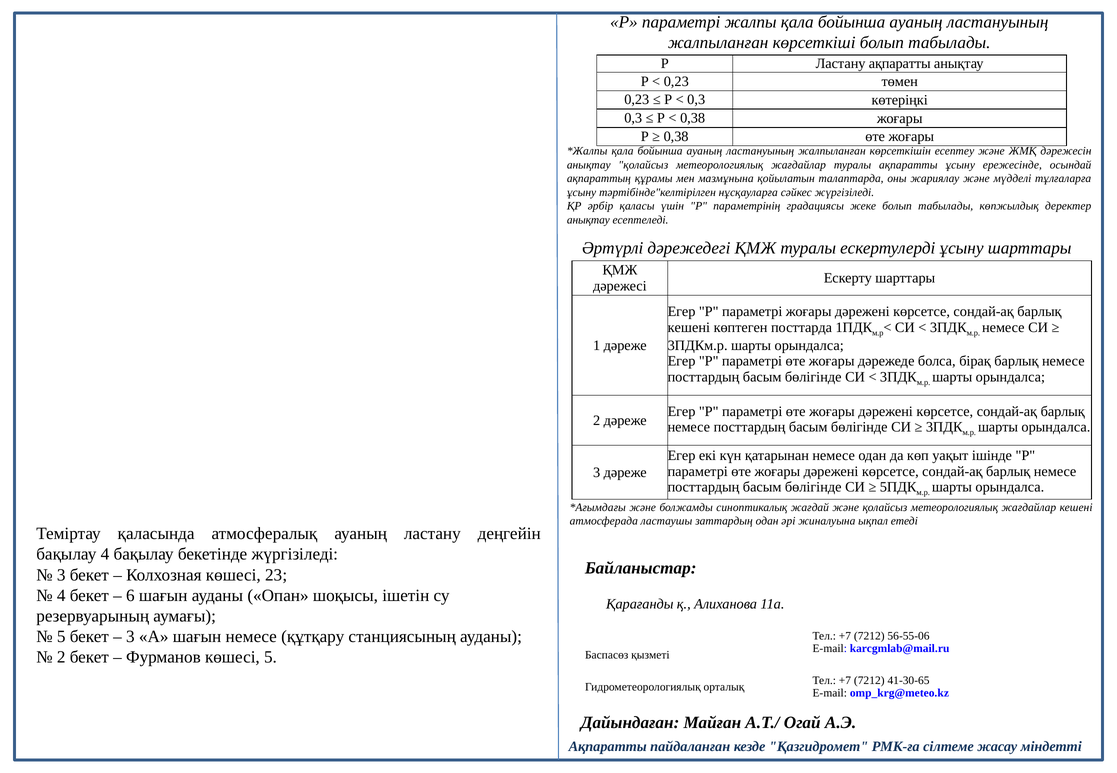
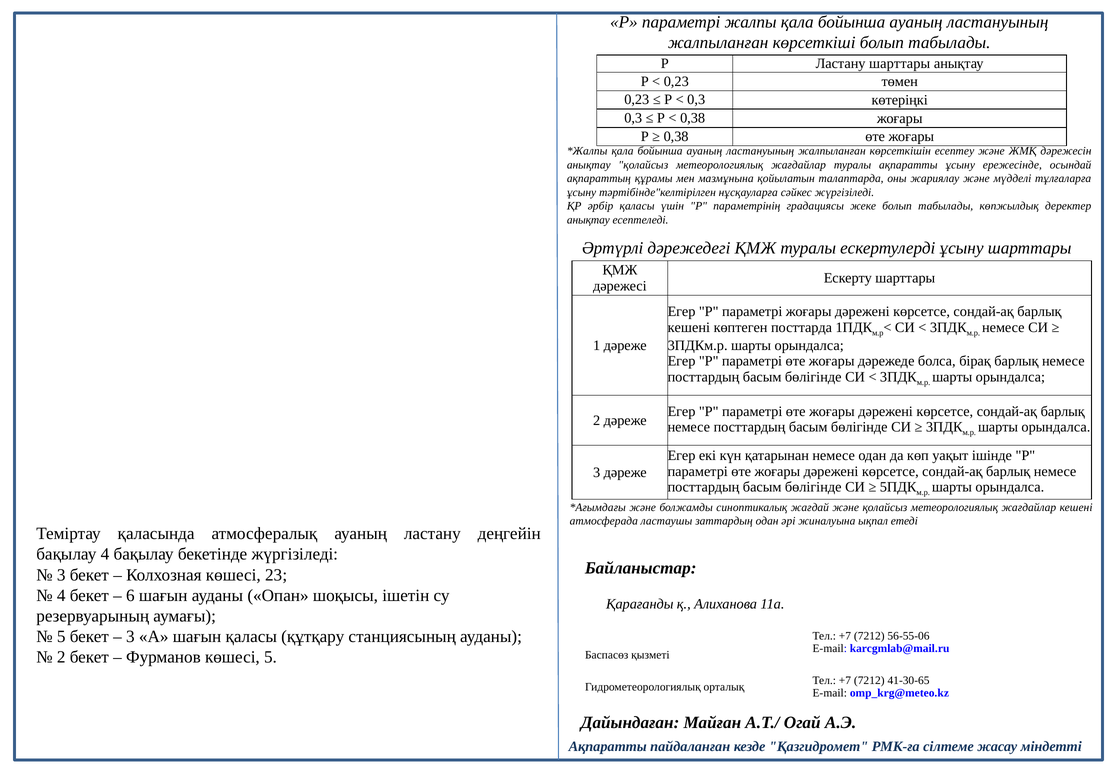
Ластану ақпаратты: ақпаратты -> шарттары
шағын немесе: немесе -> қаласы
